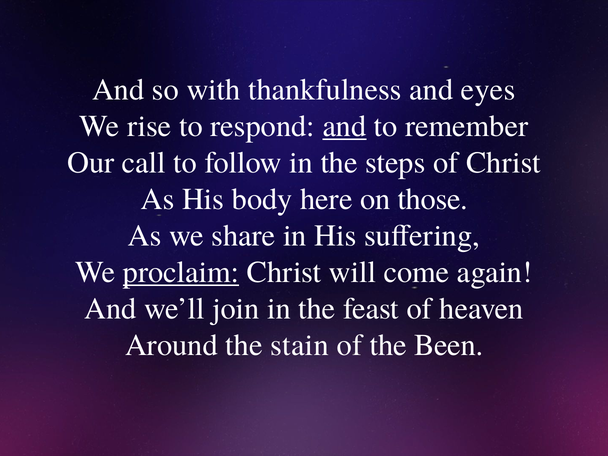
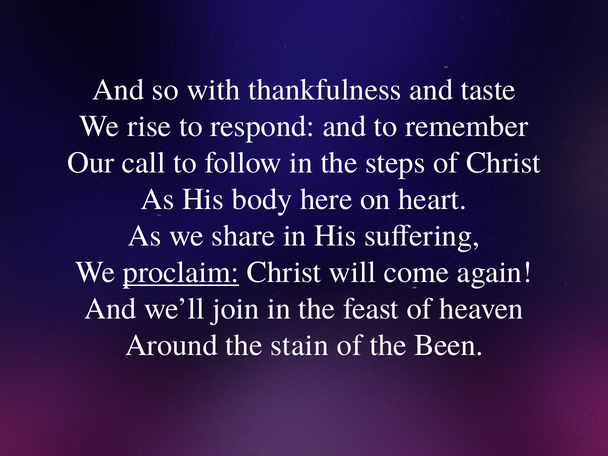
eyes: eyes -> taste
and at (344, 126) underline: present -> none
those: those -> heart
